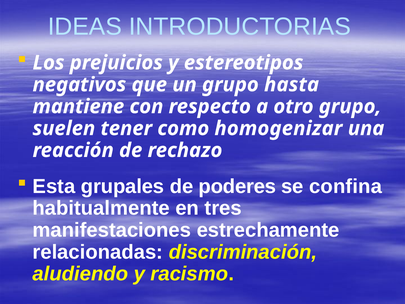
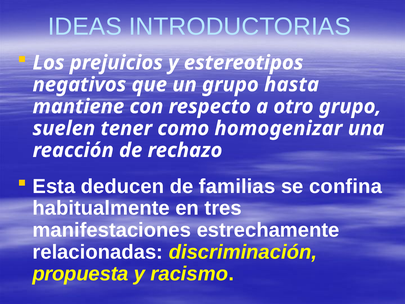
grupales: grupales -> deducen
poderes: poderes -> familias
aludiendo: aludiendo -> propuesta
